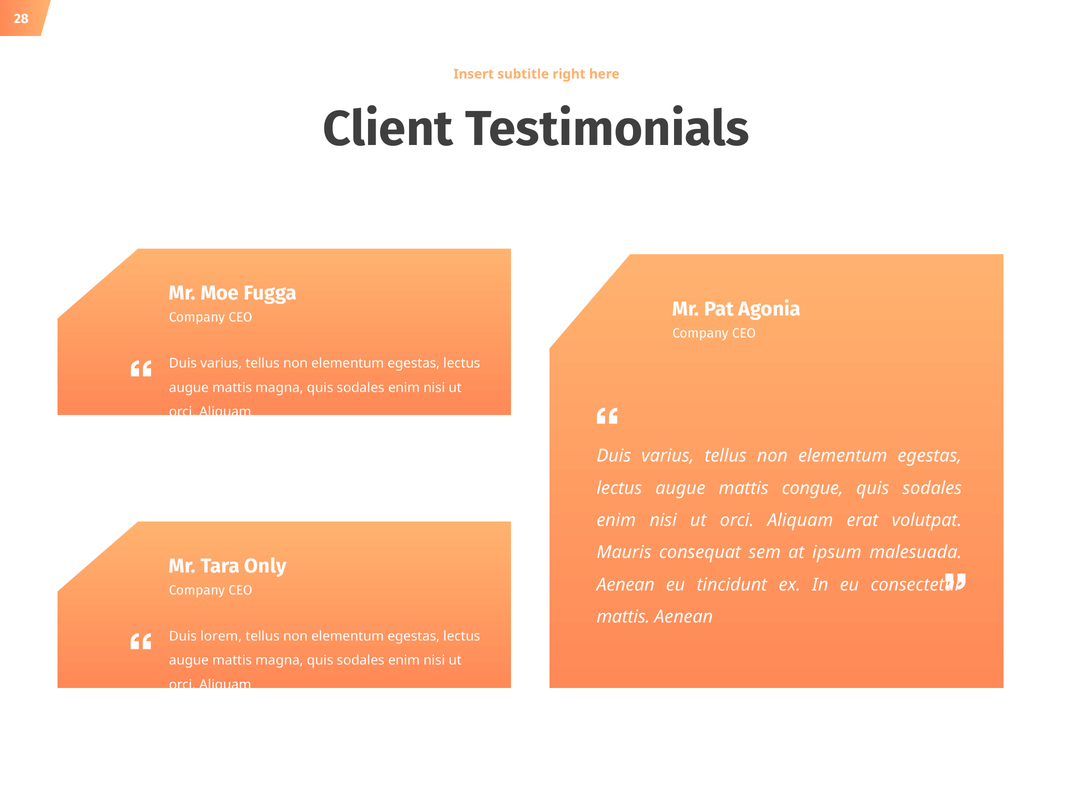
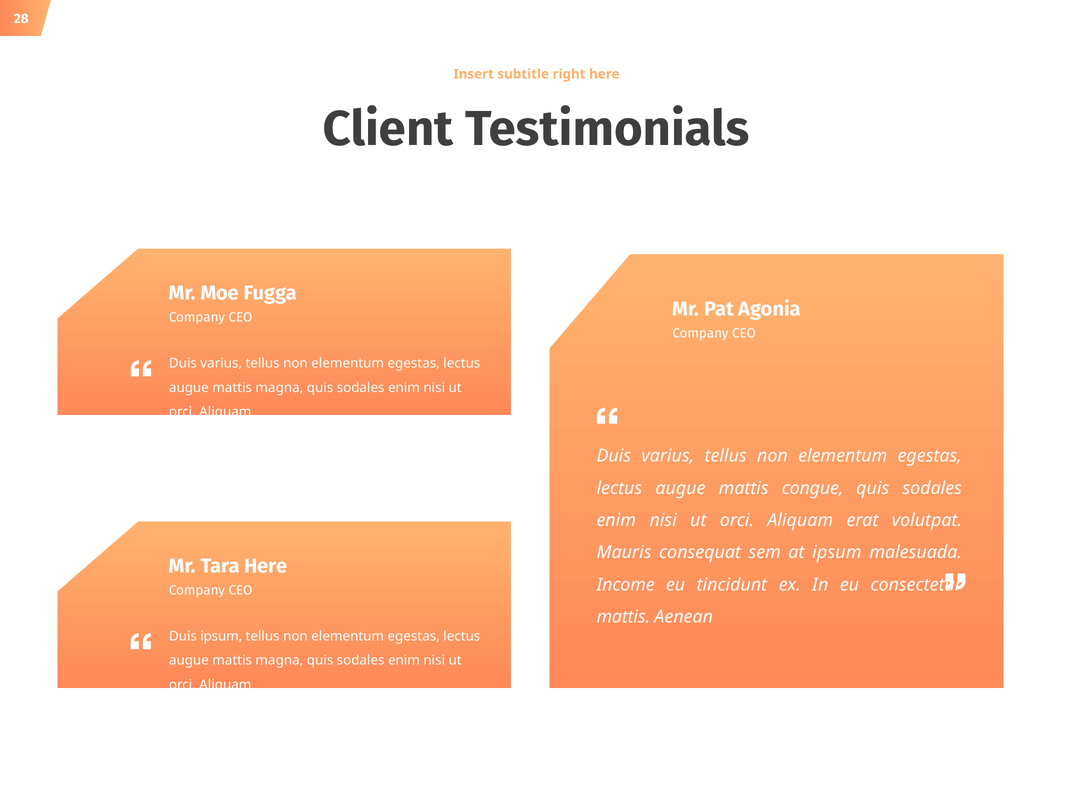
Tara Only: Only -> Here
Aenean at (626, 585): Aenean -> Income
Duis lorem: lorem -> ipsum
